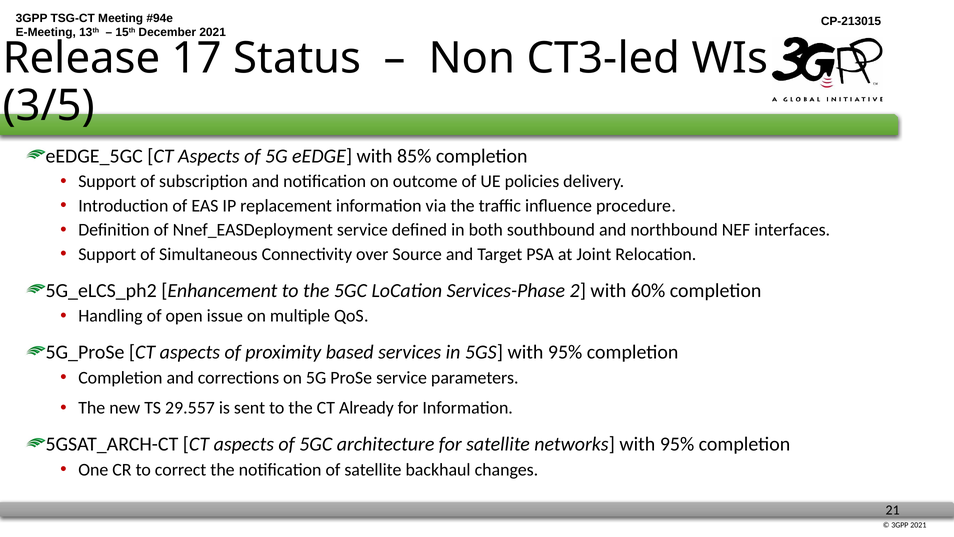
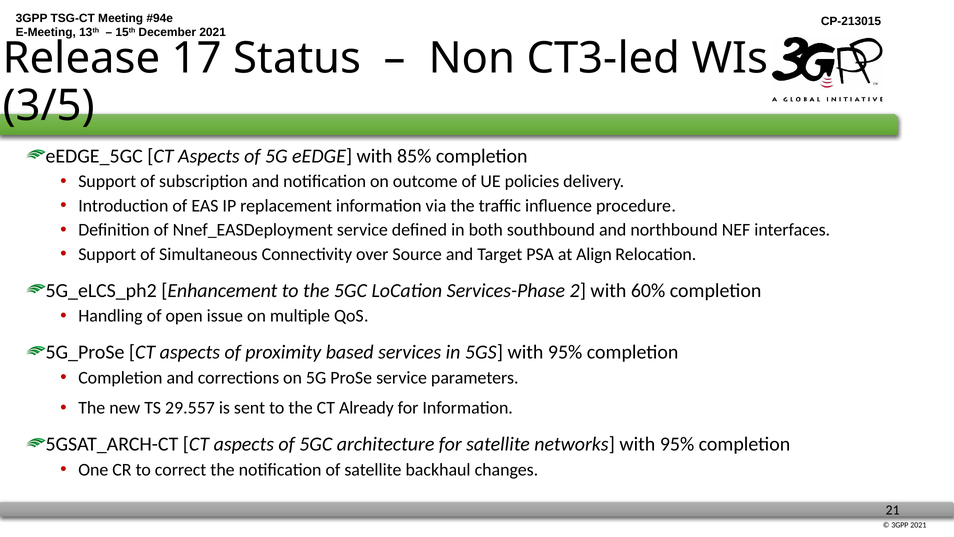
Joint: Joint -> Align
